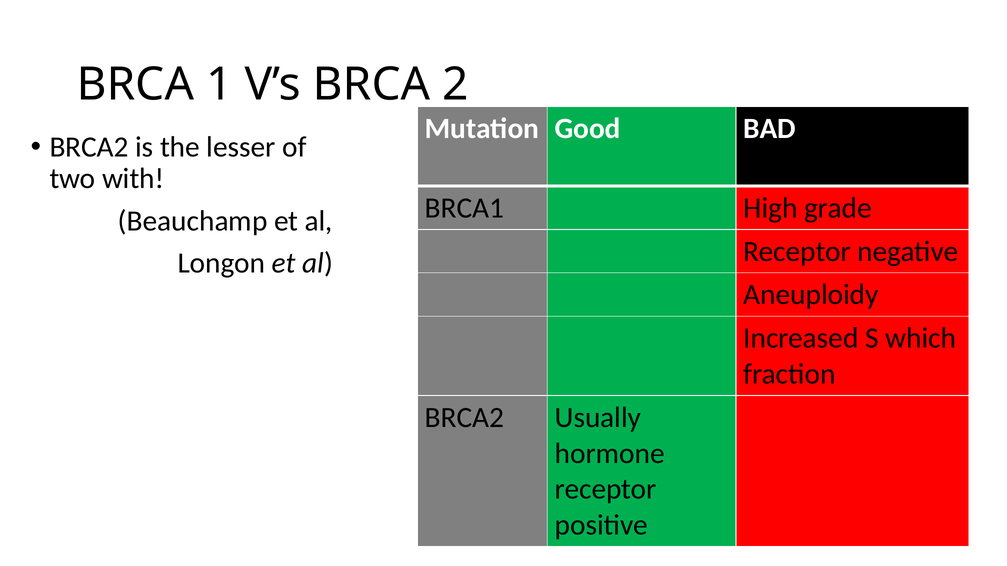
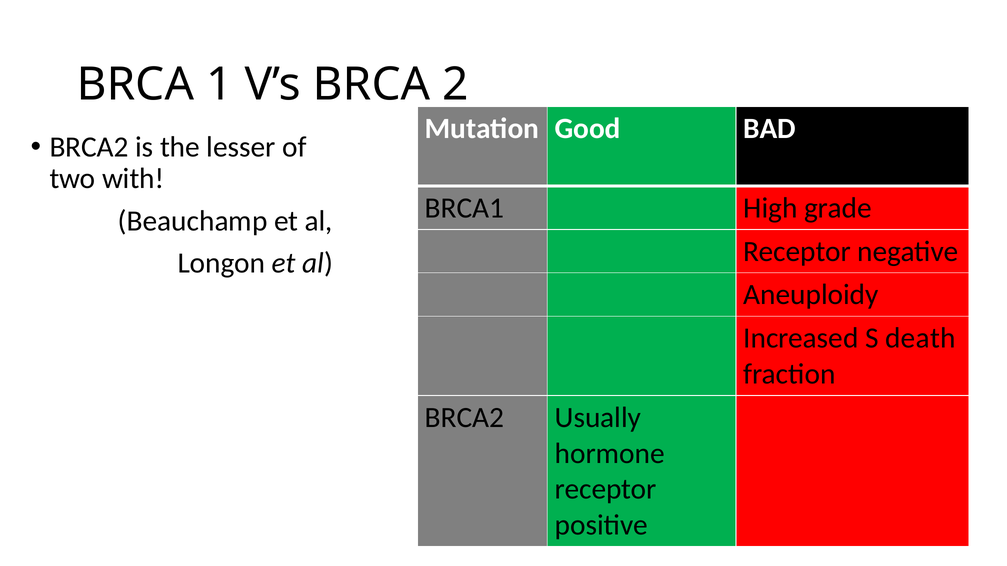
which: which -> death
